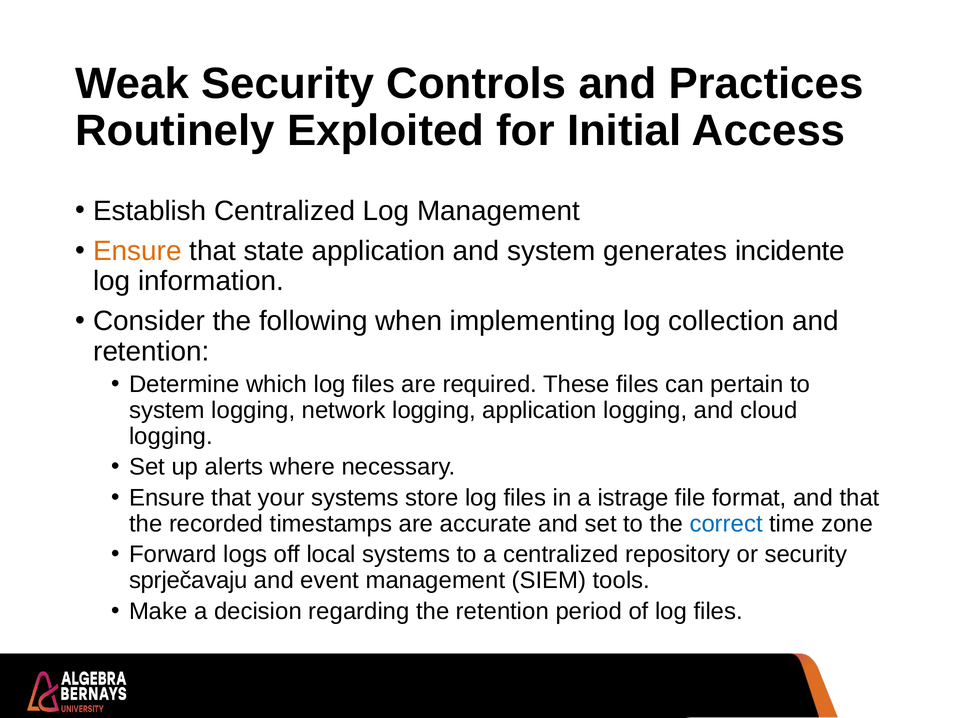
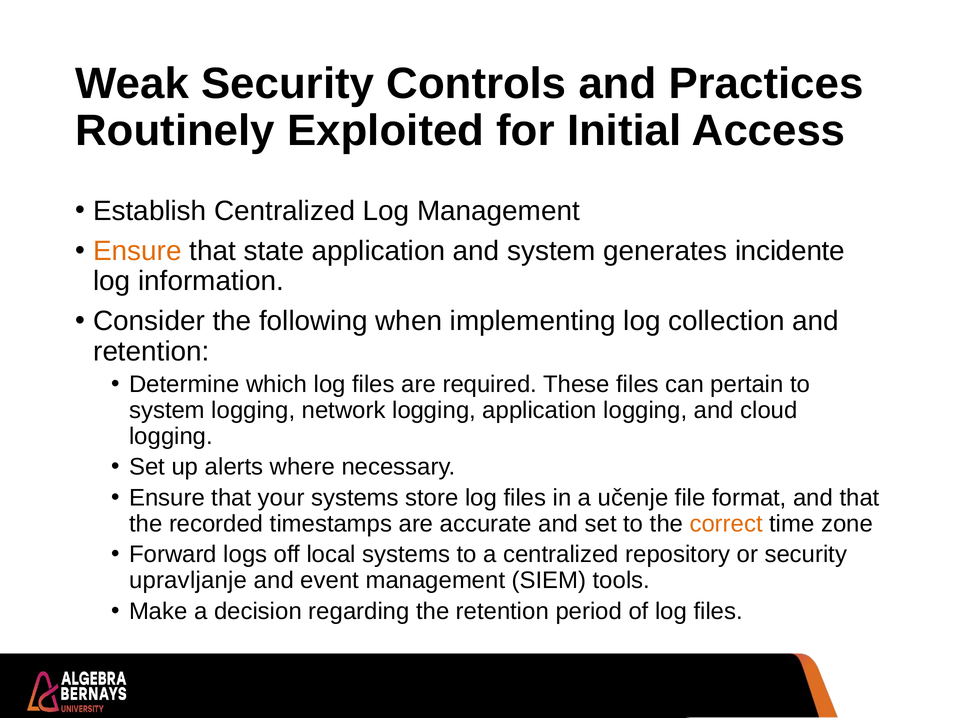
istrage: istrage -> učenje
correct colour: blue -> orange
sprječavaju: sprječavaju -> upravljanje
